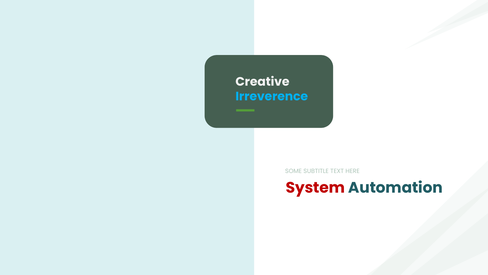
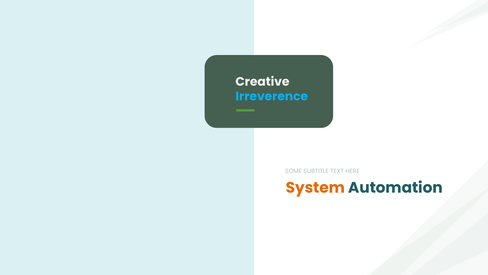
System colour: red -> orange
